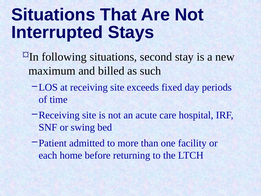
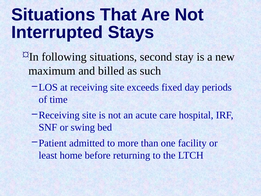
each: each -> least
